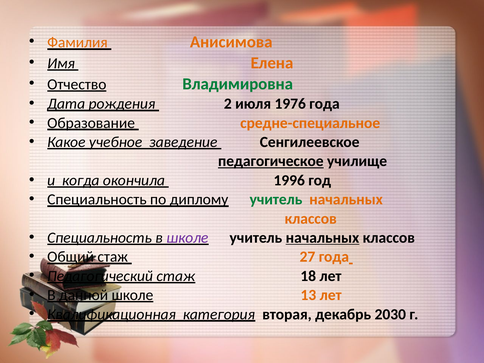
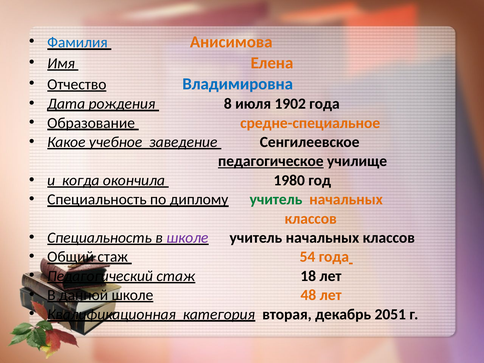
Фамилия colour: orange -> blue
Владимировна colour: green -> blue
2: 2 -> 8
1976: 1976 -> 1902
1996: 1996 -> 1980
начальных at (322, 238) underline: present -> none
27: 27 -> 54
13: 13 -> 48
2030: 2030 -> 2051
